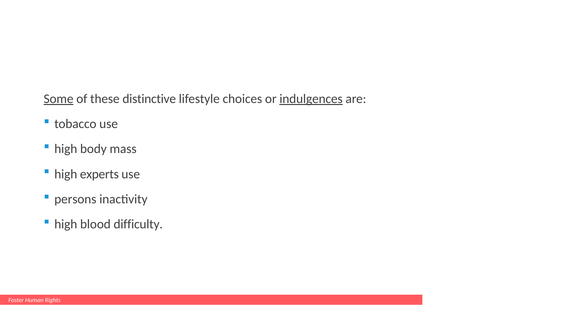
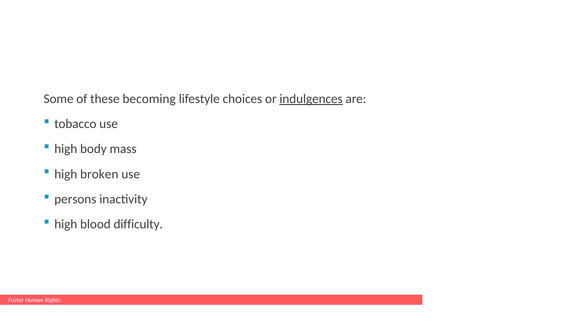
Some underline: present -> none
distinctive: distinctive -> becoming
experts: experts -> broken
